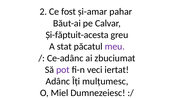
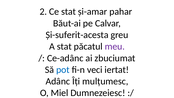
Ce fost: fost -> stat
Și-făptuit-acesta: Și-făptuit-acesta -> Și-suferit-acesta
pot colour: purple -> blue
